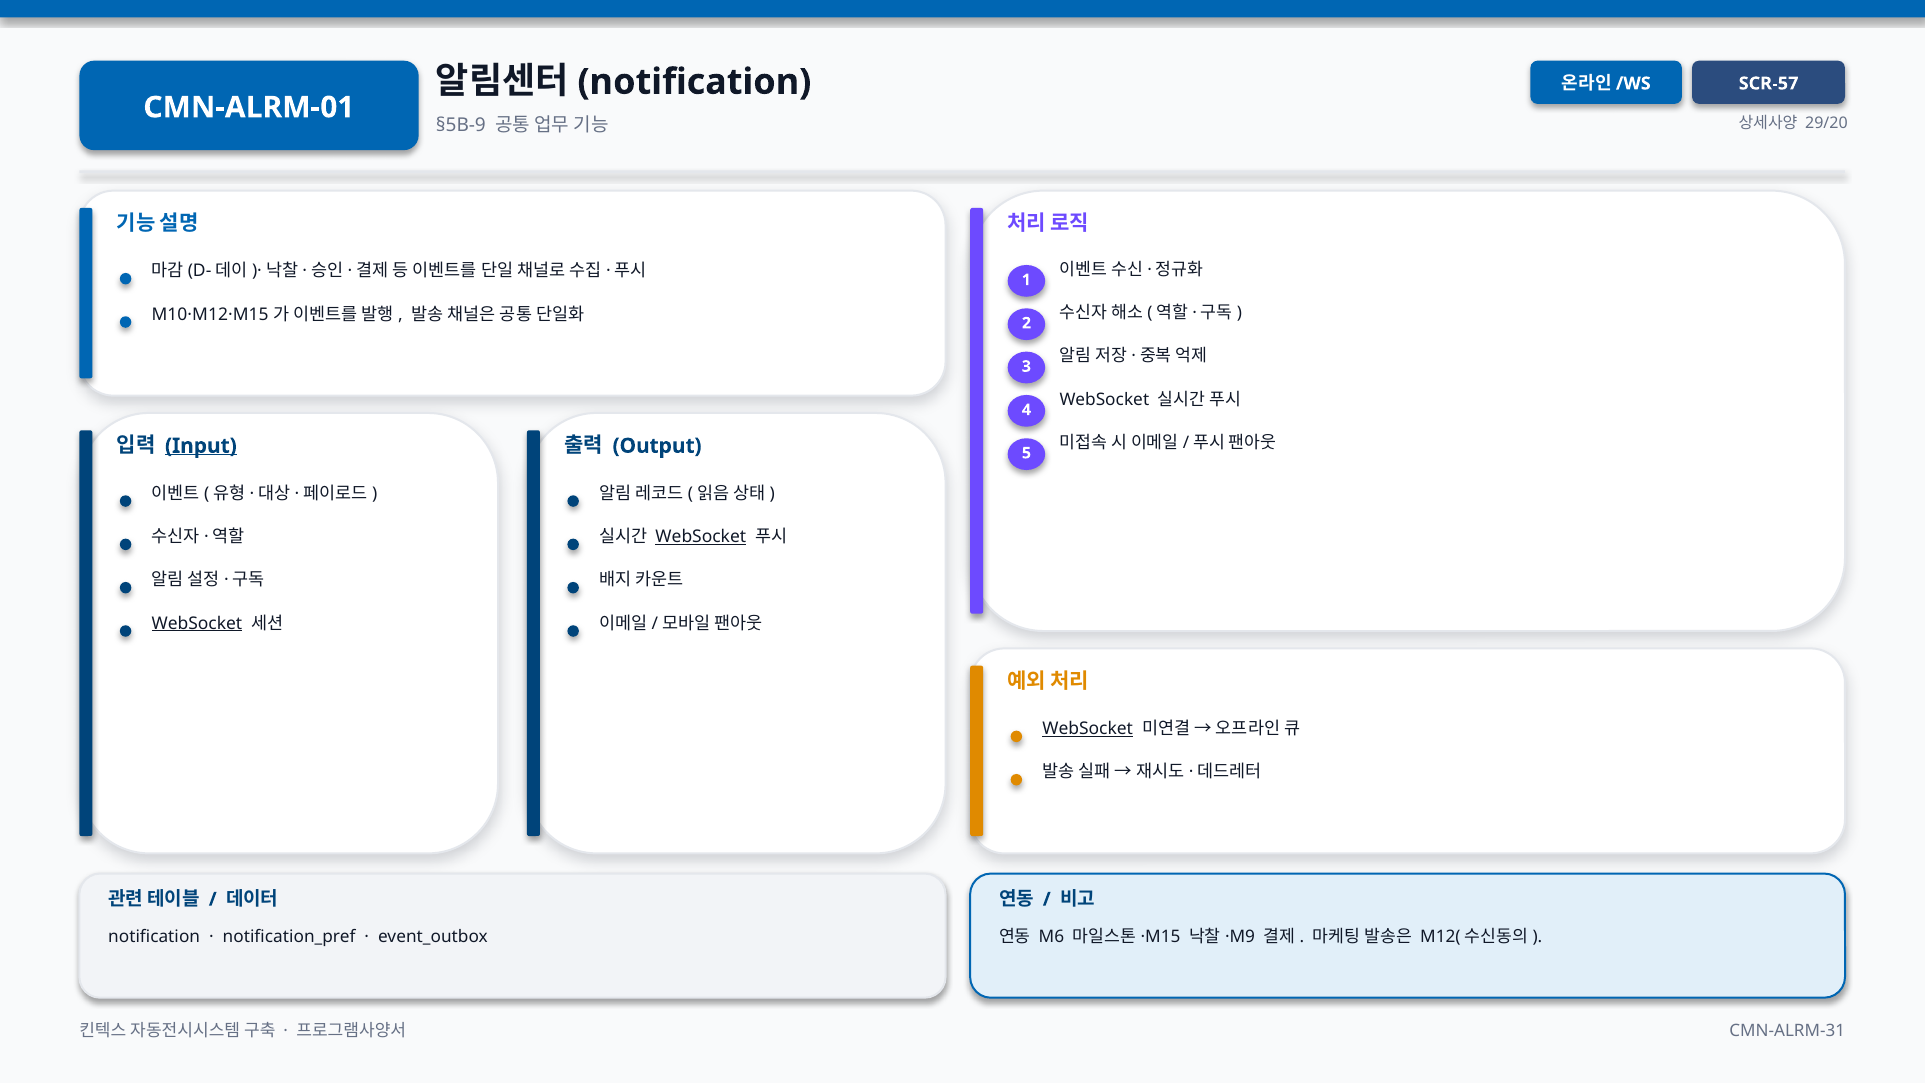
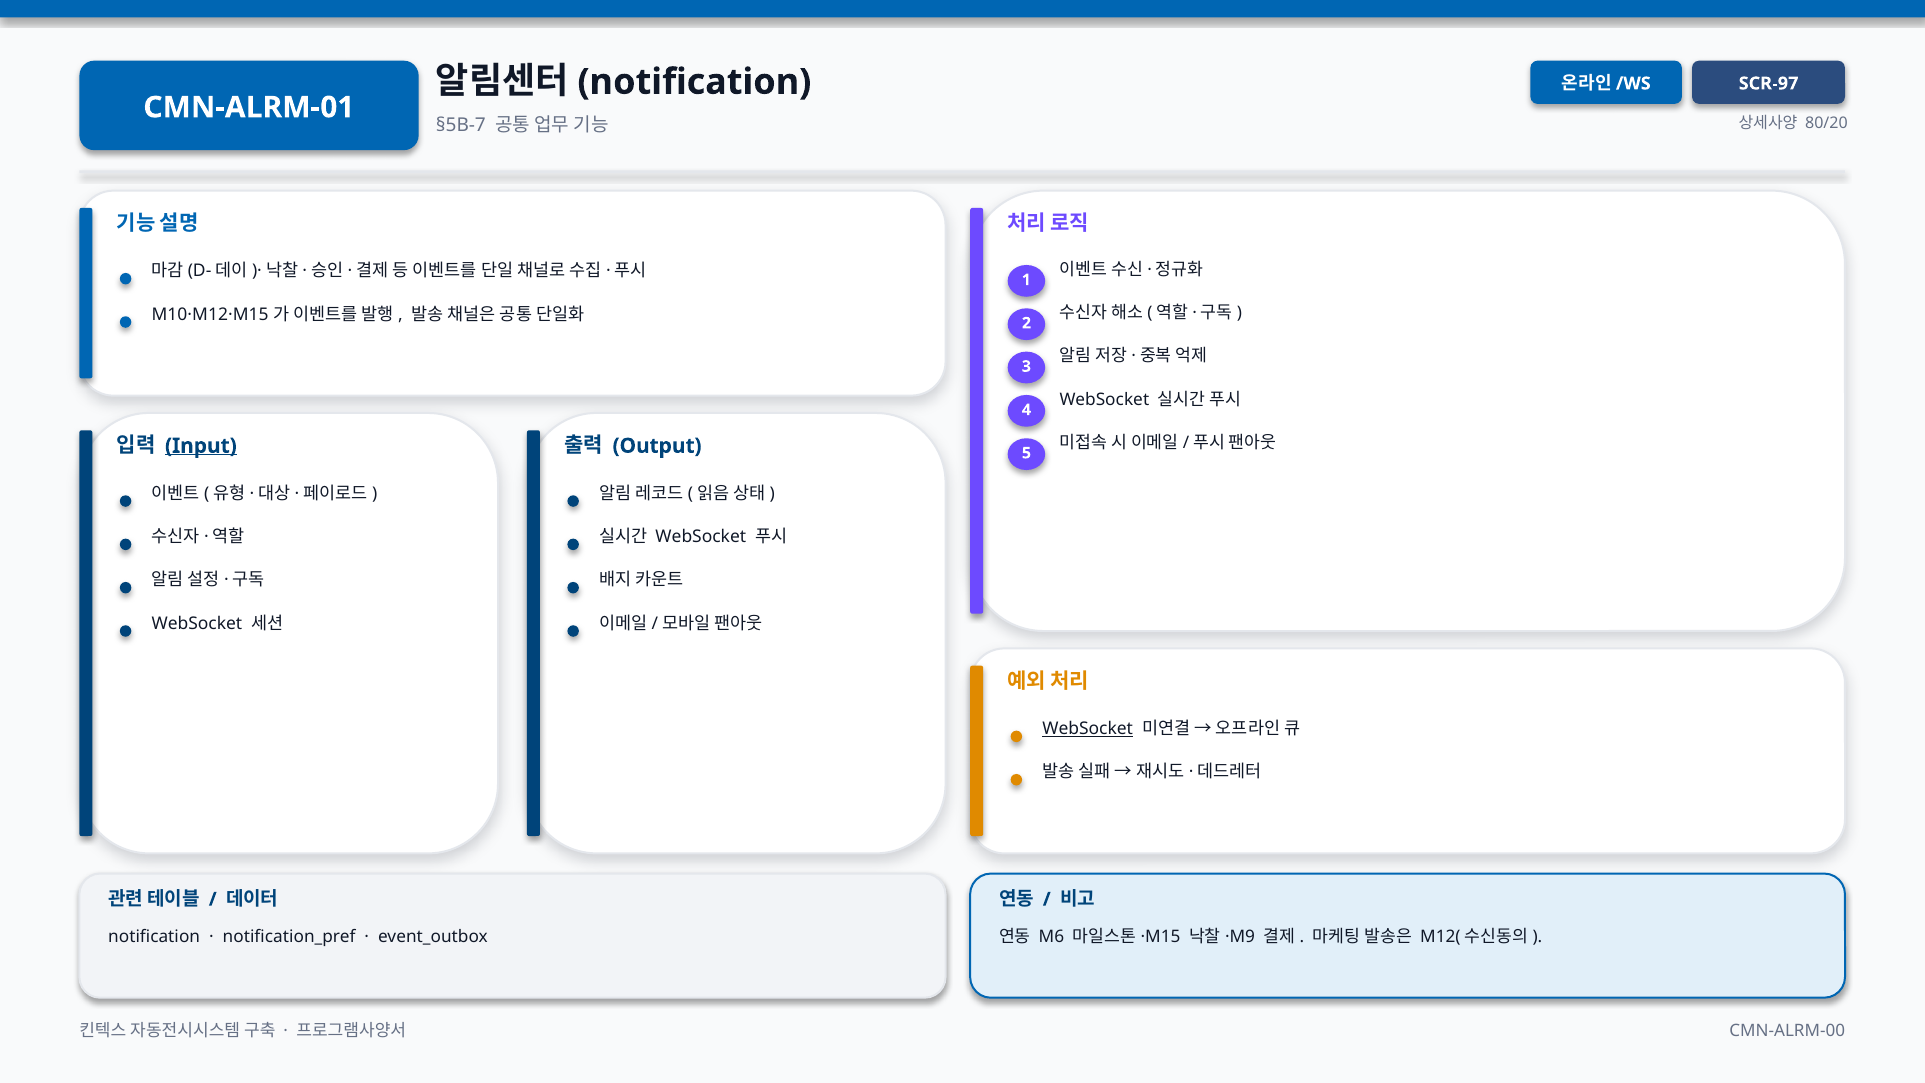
SCR-57: SCR-57 -> SCR-97
29/20: 29/20 -> 80/20
§5B-9: §5B-9 -> §5B-7
WebSocket at (701, 537) underline: present -> none
WebSocket at (197, 623) underline: present -> none
CMN-ALRM-31: CMN-ALRM-31 -> CMN-ALRM-00
